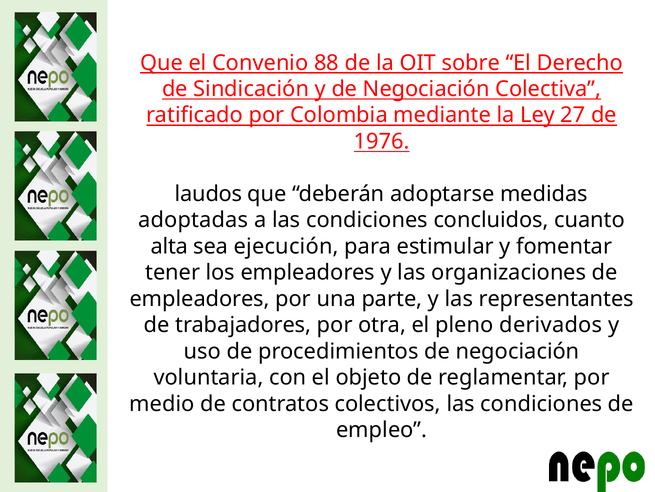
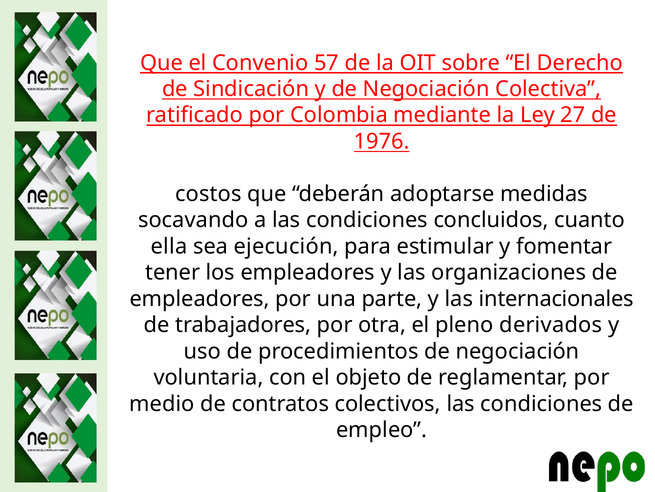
88: 88 -> 57
laudos: laudos -> costos
adoptadas: adoptadas -> socavando
alta: alta -> ella
representantes: representantes -> internacionales
